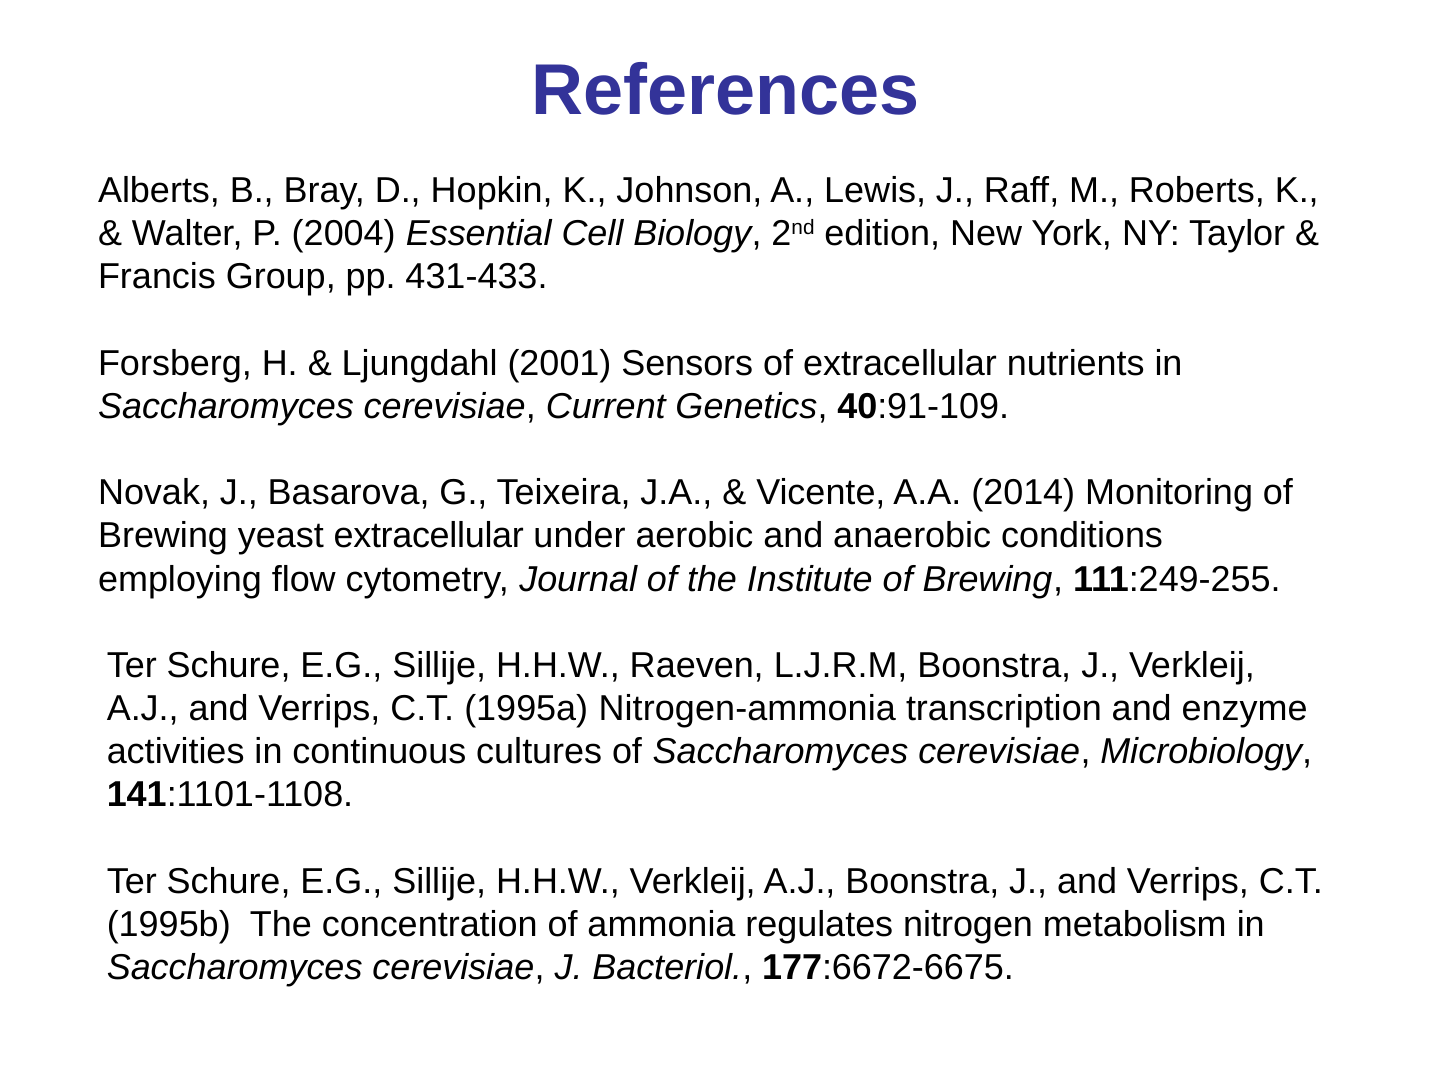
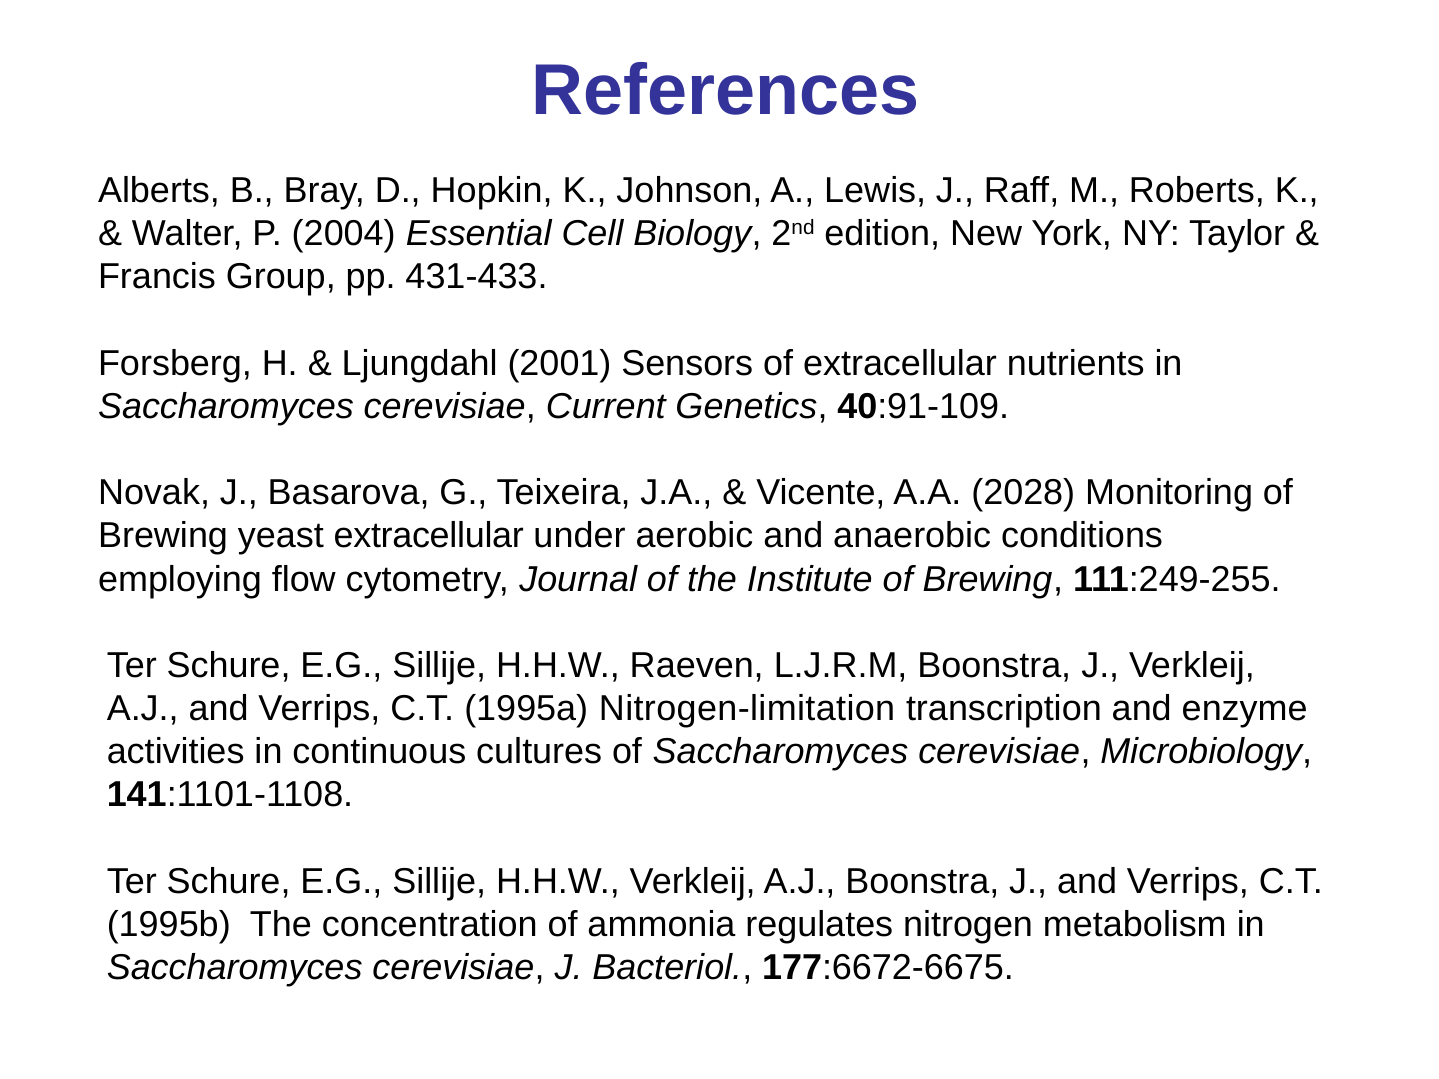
2014: 2014 -> 2028
Nitrogen-ammonia: Nitrogen-ammonia -> Nitrogen-limitation
